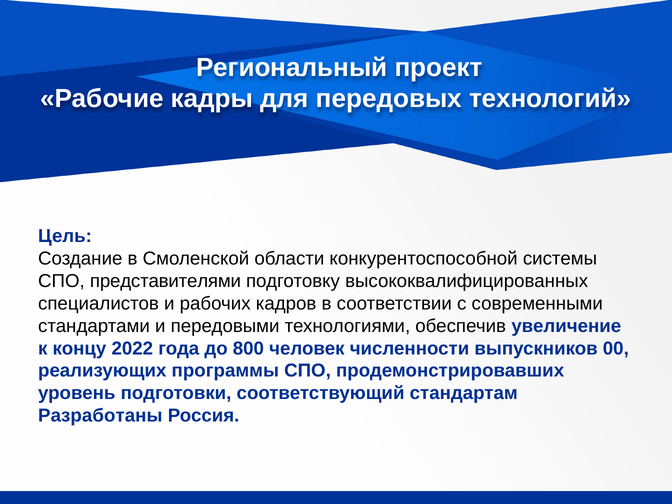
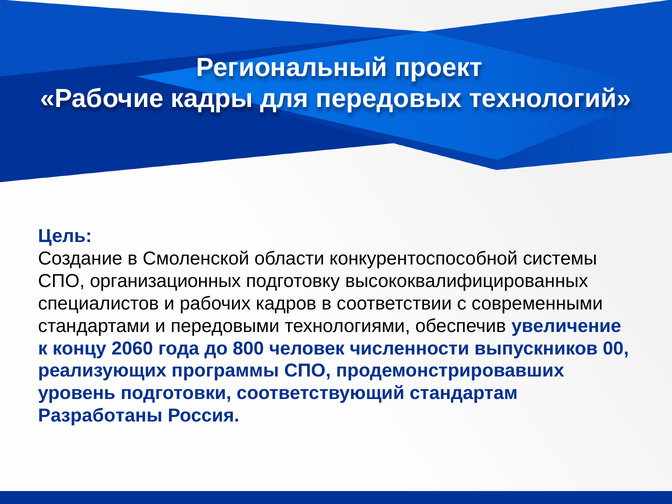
представителями: представителями -> организационных
2022: 2022 -> 2060
